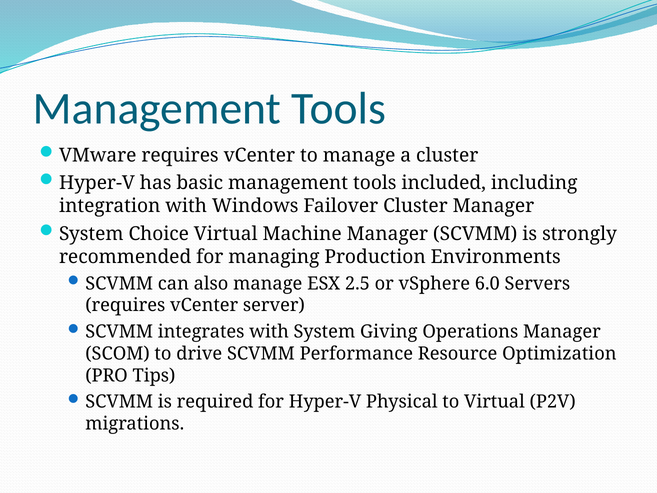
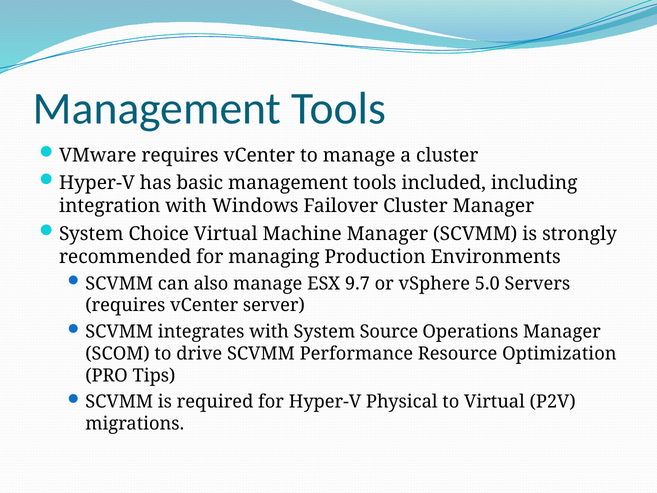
2.5: 2.5 -> 9.7
6.0: 6.0 -> 5.0
Giving: Giving -> Source
